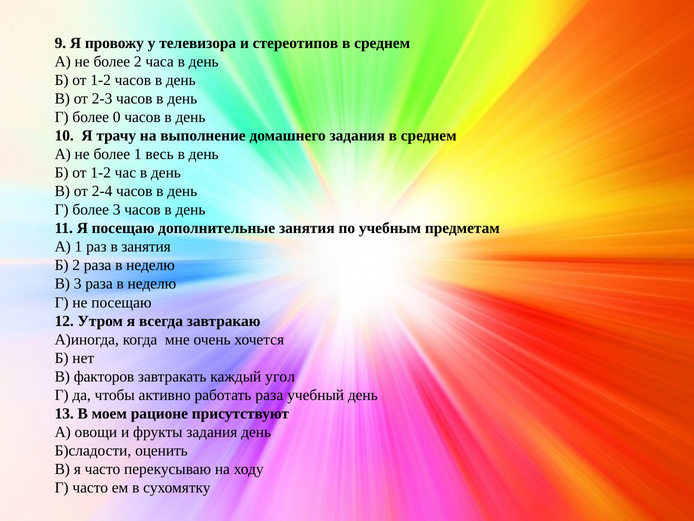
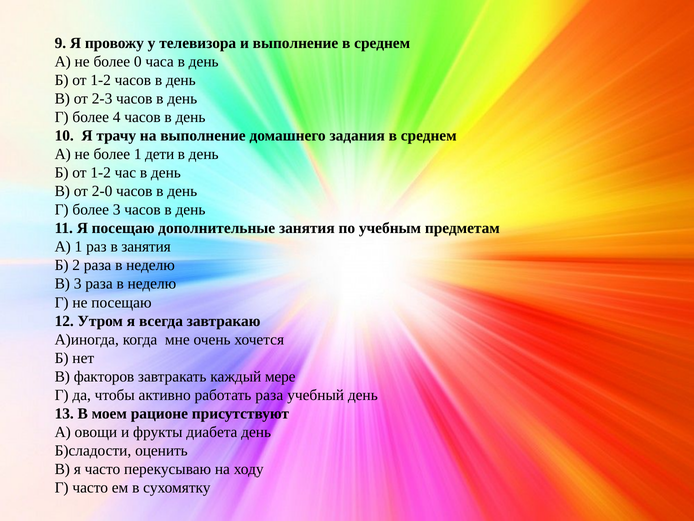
и стереотипов: стереотипов -> выполнение
более 2: 2 -> 0
0: 0 -> 4
весь: весь -> дети
2-4: 2-4 -> 2-0
угол: угол -> мере
фрукты задания: задания -> диабета
